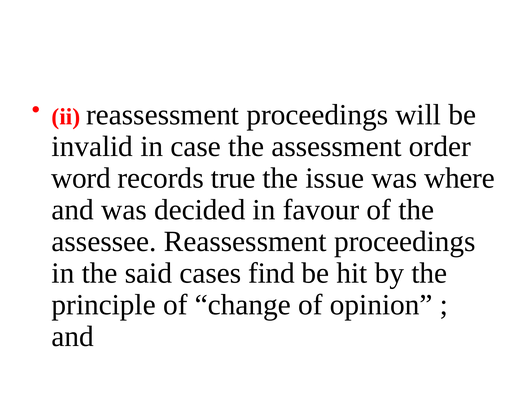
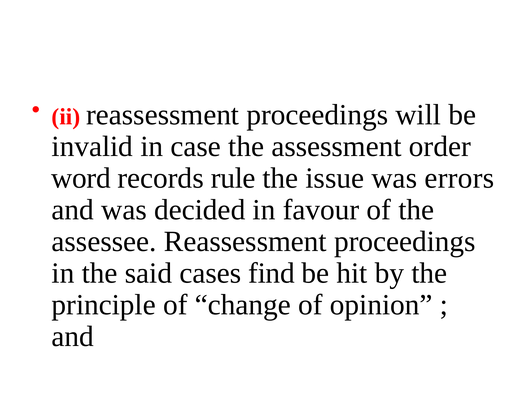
true: true -> rule
where: where -> errors
